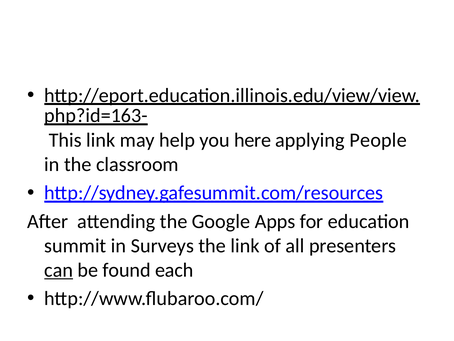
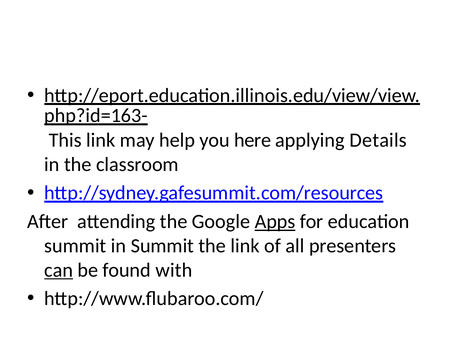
People: People -> Details
Apps underline: none -> present
in Surveys: Surveys -> Summit
each: each -> with
